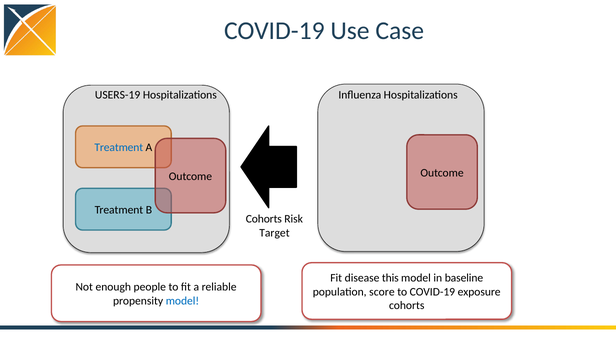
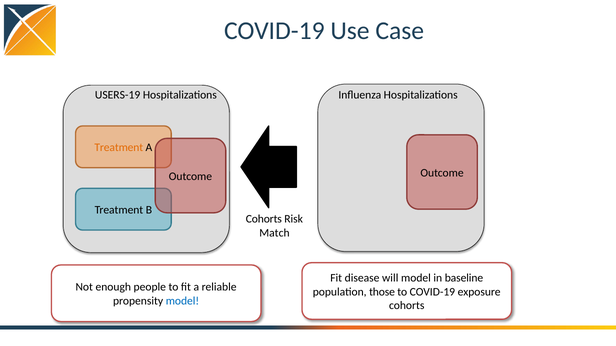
Treatment at (119, 148) colour: blue -> orange
Target: Target -> Match
this: this -> will
score: score -> those
